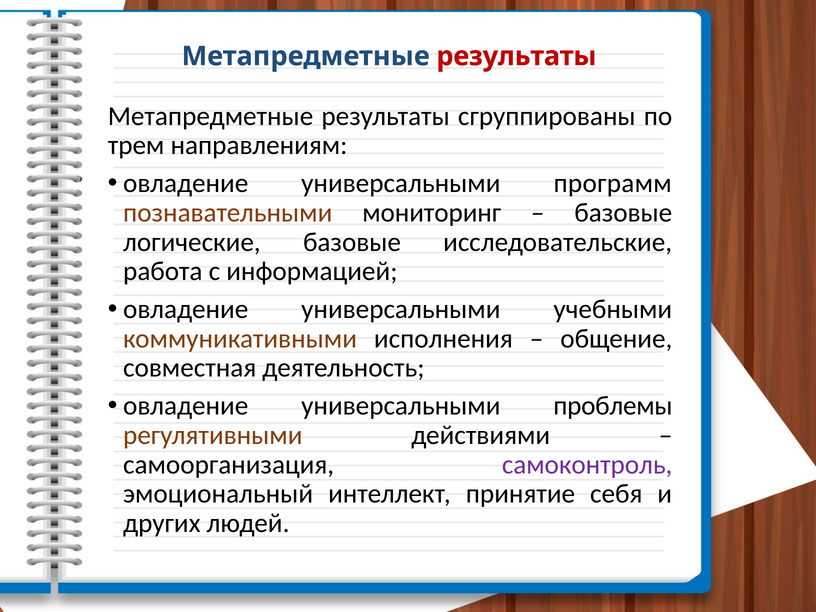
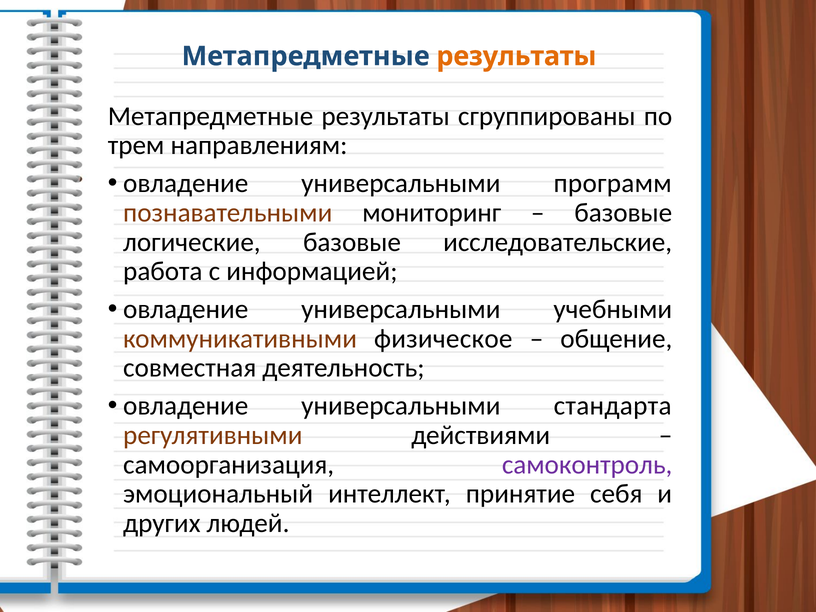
результаты at (516, 56) colour: red -> orange
исполнения: исполнения -> физическое
проблемы: проблемы -> стандарта
